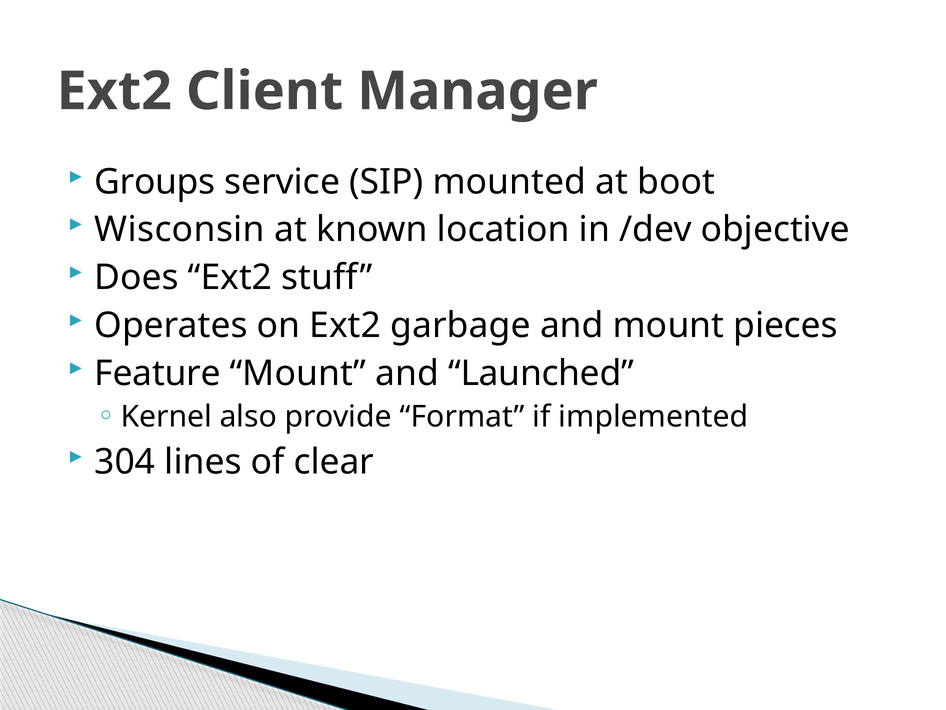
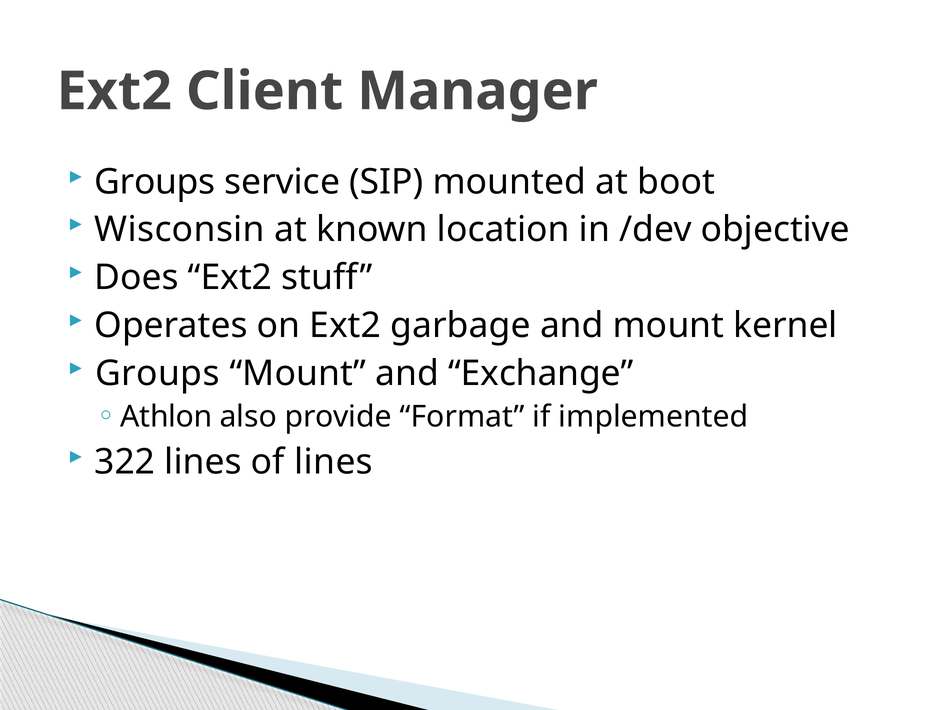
pieces: pieces -> kernel
Feature at (158, 373): Feature -> Groups
Launched: Launched -> Exchange
Kernel: Kernel -> Athlon
304: 304 -> 322
of clear: clear -> lines
